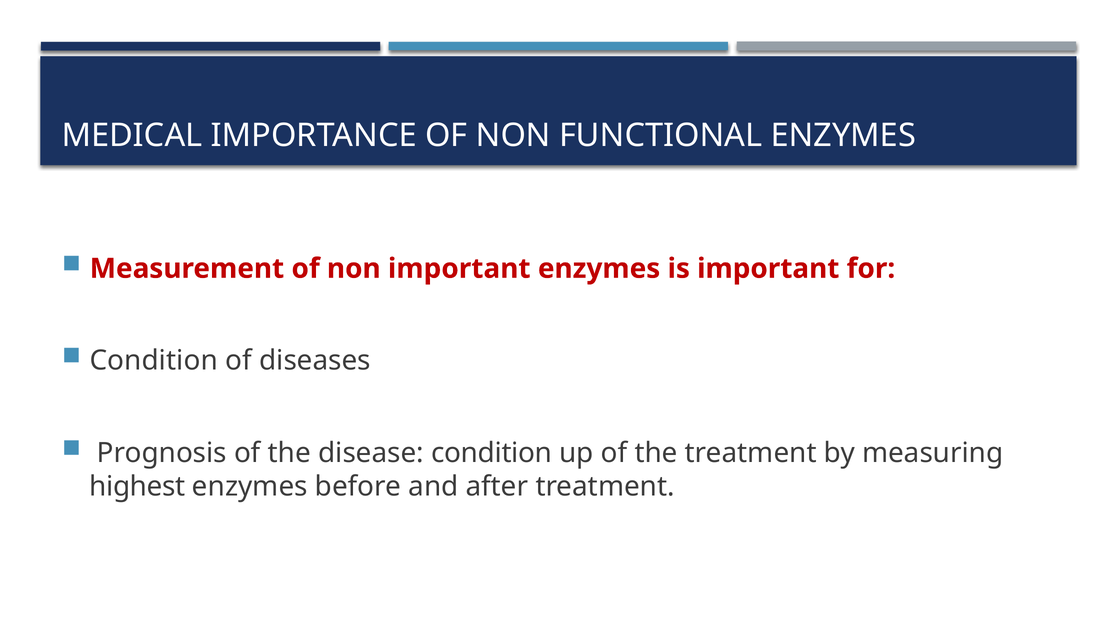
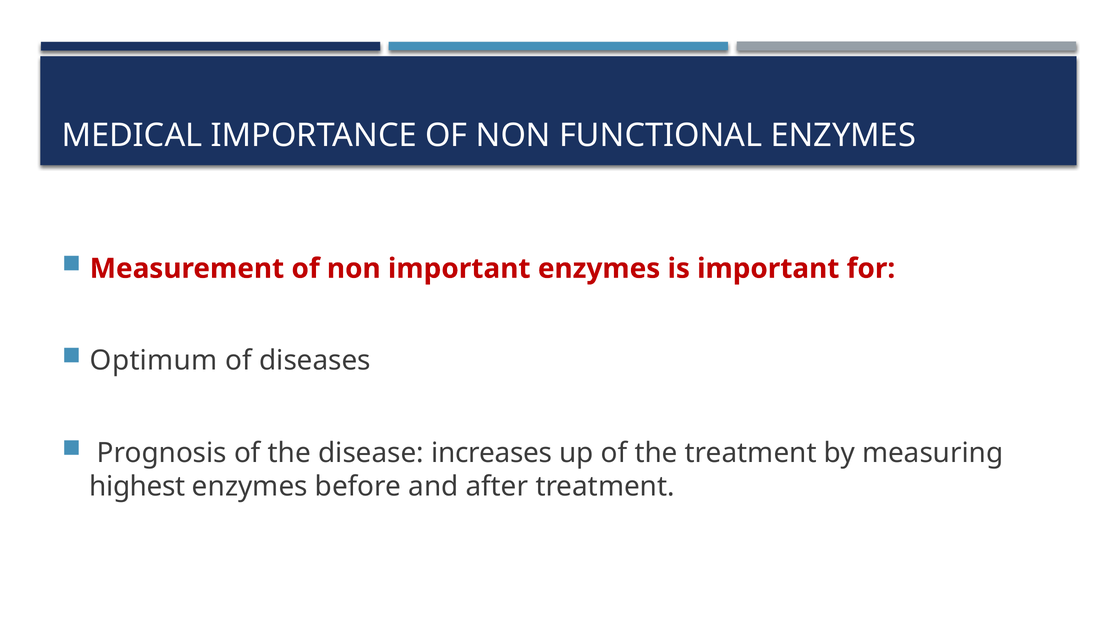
Condition at (154, 361): Condition -> Optimum
disease condition: condition -> increases
